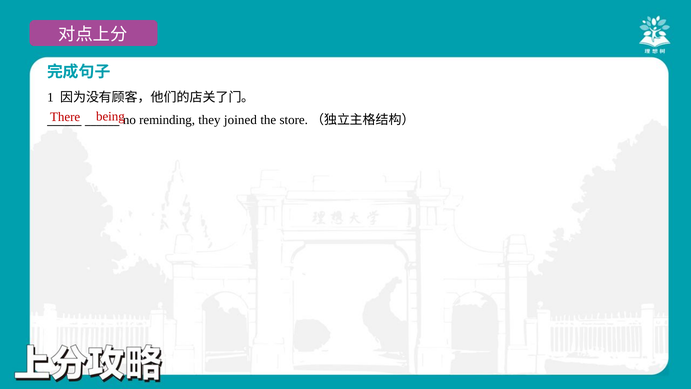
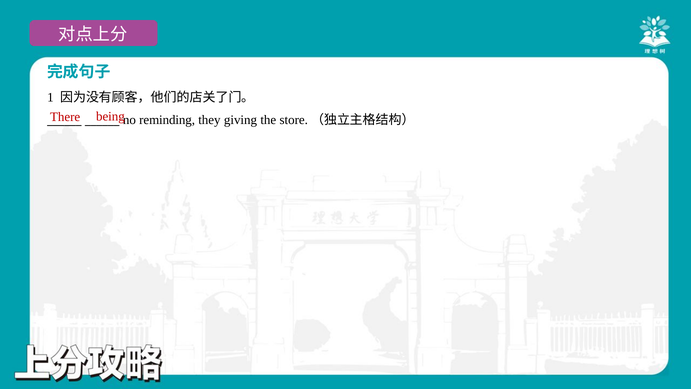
joined: joined -> giving
